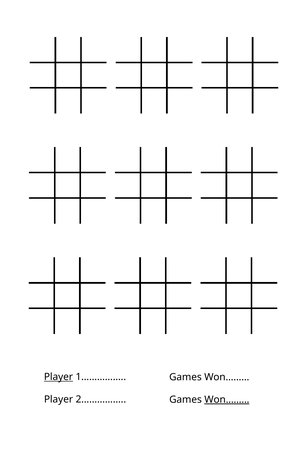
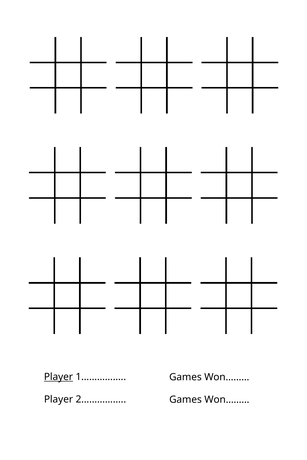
Won……… at (227, 400) underline: present -> none
